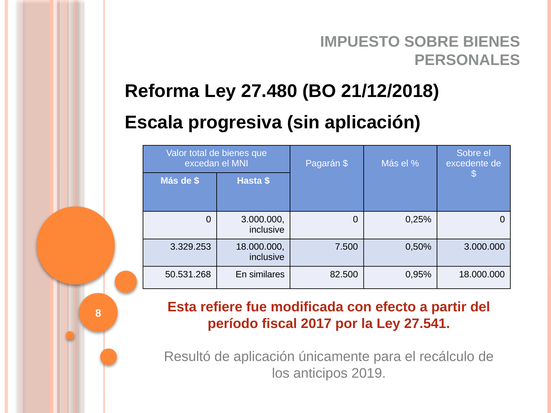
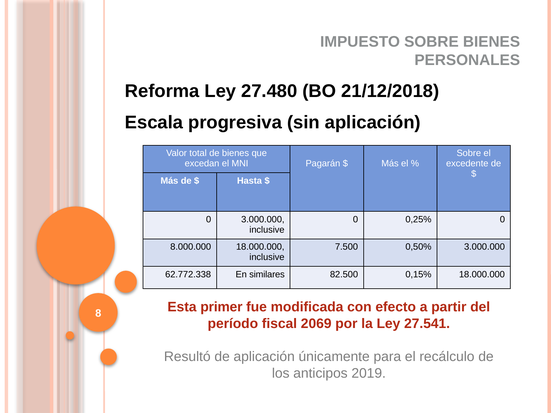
3.329.253: 3.329.253 -> 8.000.000
50.531.268: 50.531.268 -> 62.772.338
0,95%: 0,95% -> 0,15%
refiere: refiere -> primer
2017: 2017 -> 2069
